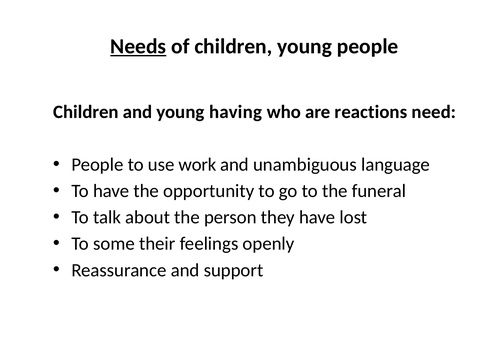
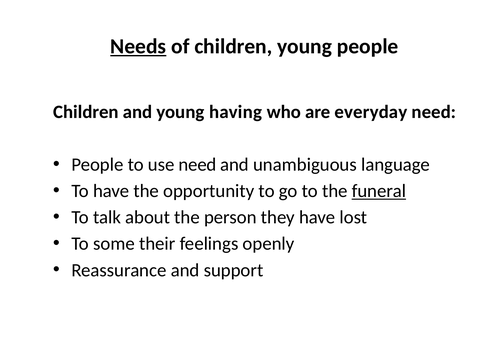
reactions: reactions -> everyday
use work: work -> need
funeral underline: none -> present
